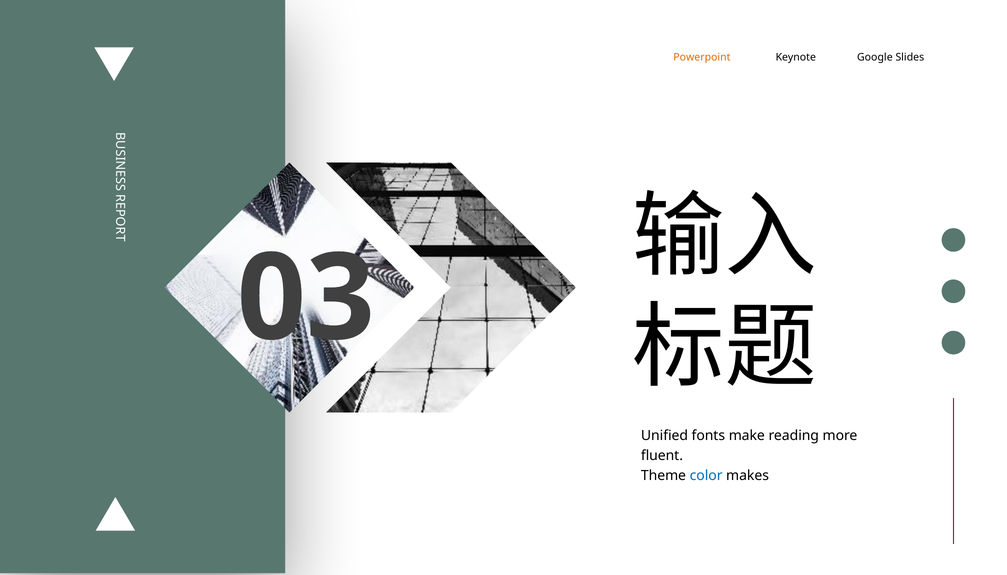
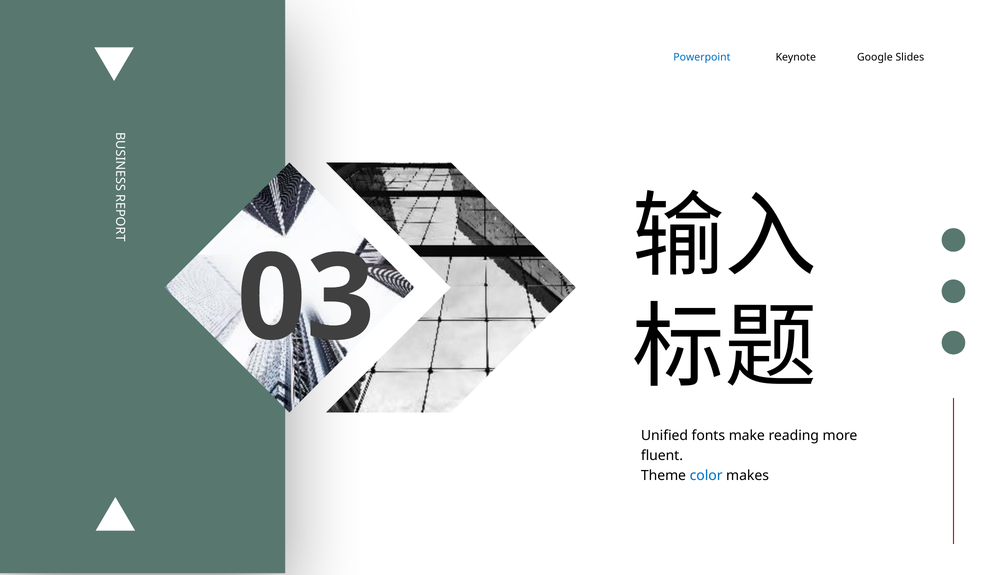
Powerpoint colour: orange -> blue
